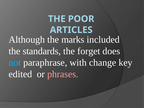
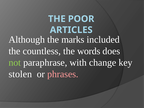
standards: standards -> countless
forget: forget -> words
not colour: light blue -> light green
edited: edited -> stolen
